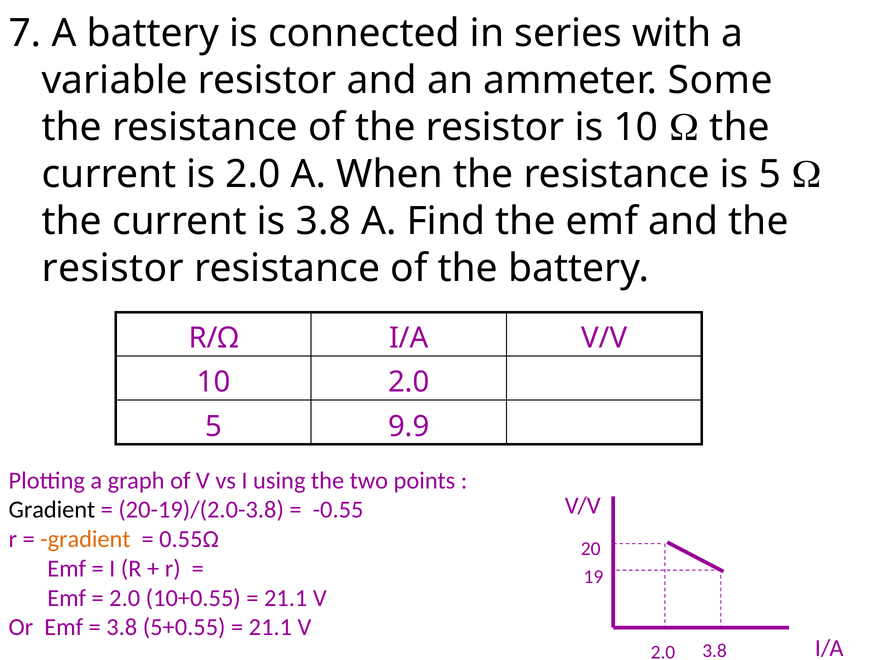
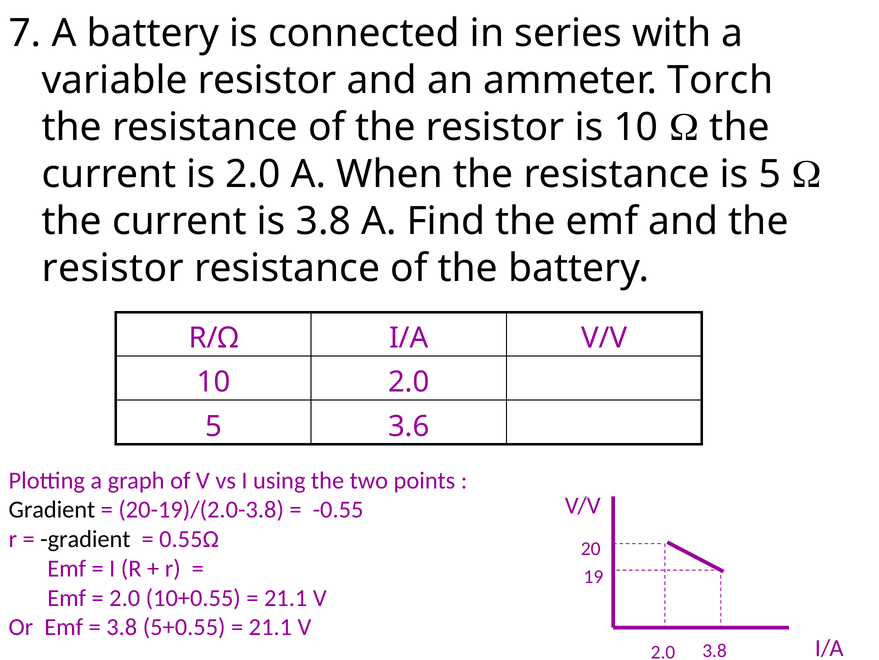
Some: Some -> Torch
9.9: 9.9 -> 3.6
gradient at (85, 539) colour: orange -> black
